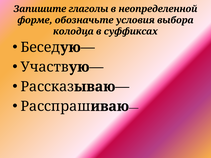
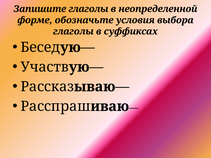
колодца at (73, 31): колодца -> глаголы
